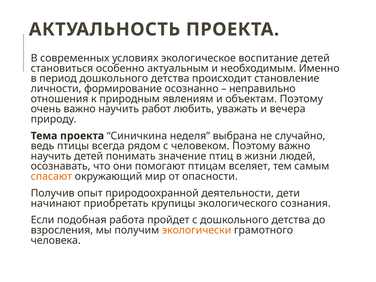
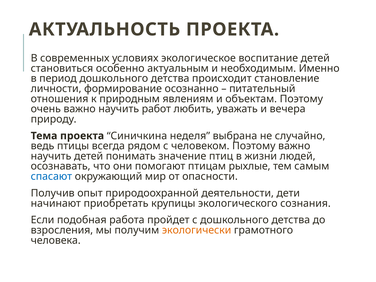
неправильно: неправильно -> питательный
вселяет: вселяет -> рыхлые
спасают colour: orange -> blue
